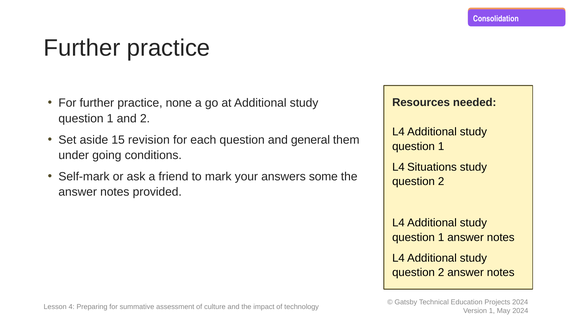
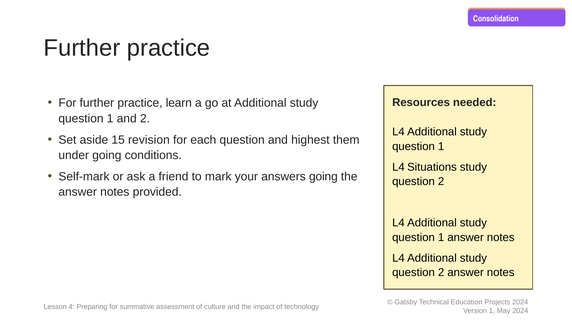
none: none -> learn
general: general -> highest
answers some: some -> going
